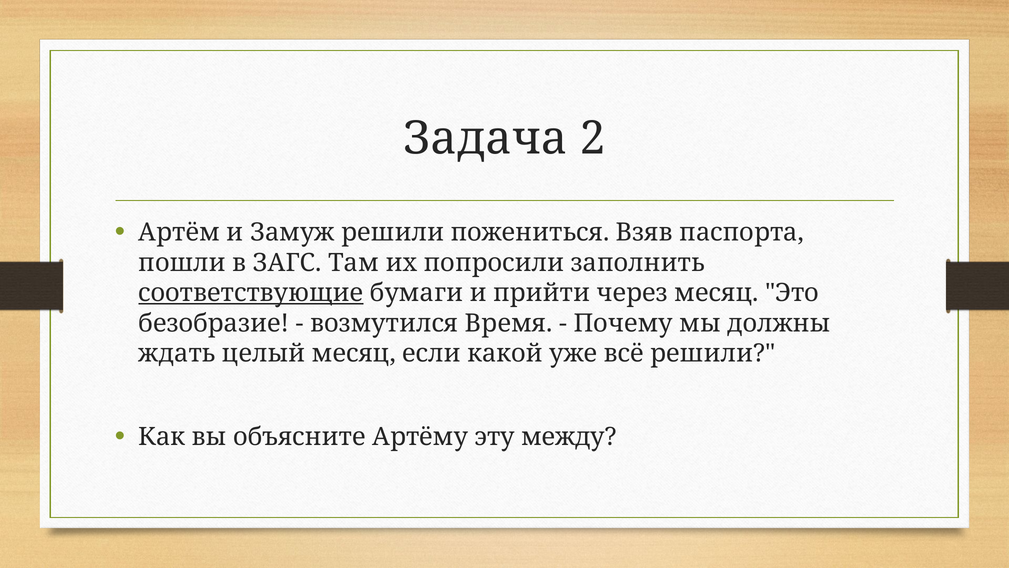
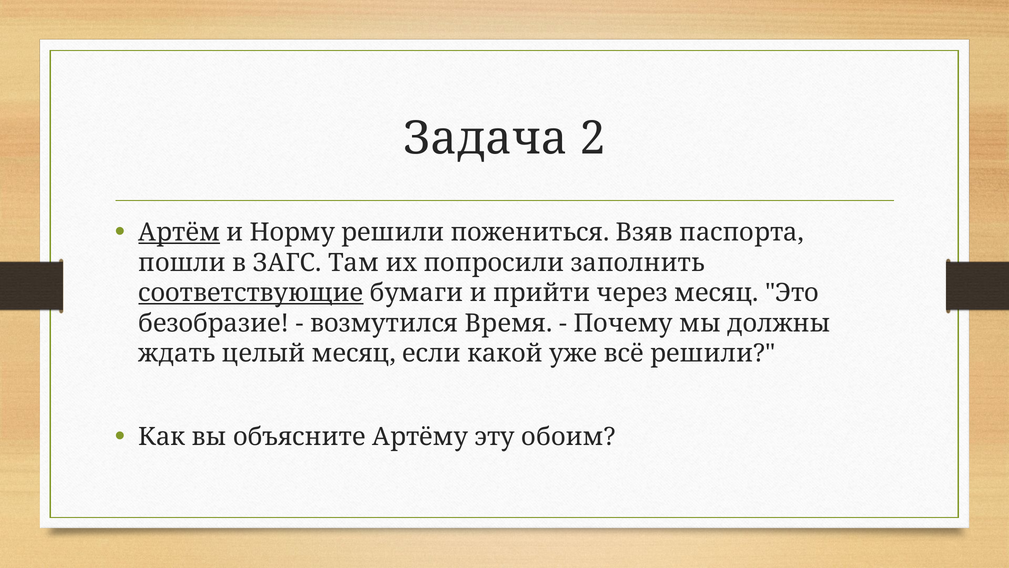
Артём underline: none -> present
Замуж: Замуж -> Норму
между: между -> обоим
